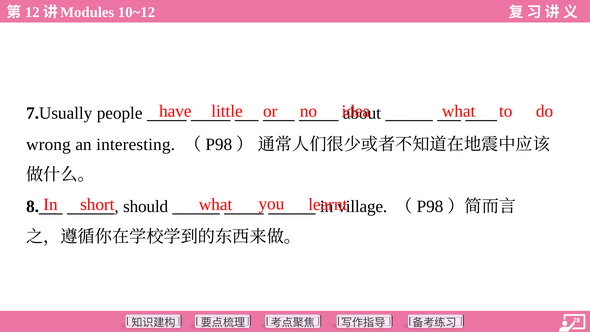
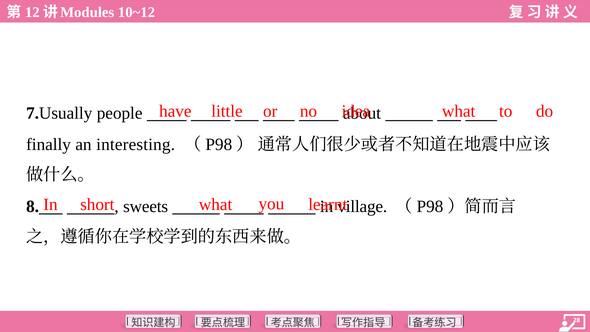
wrong: wrong -> finally
should: should -> sweets
